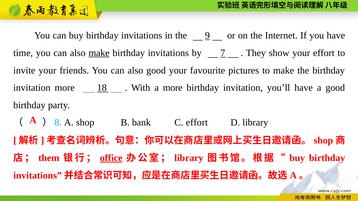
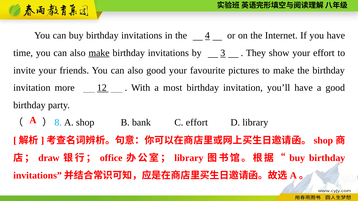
9: 9 -> 4
7: 7 -> 3
18: 18 -> 12
a more: more -> most
them: them -> draw
office underline: present -> none
